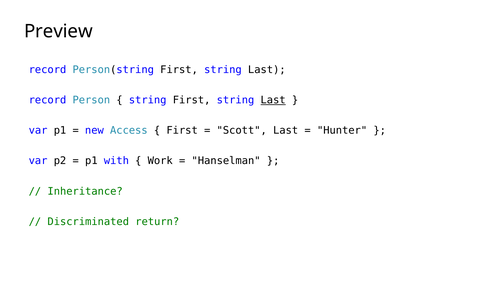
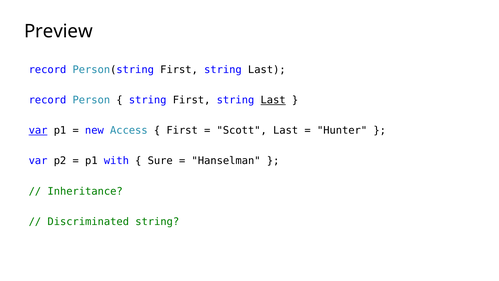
var at (38, 130) underline: none -> present
Work: Work -> Sure
Discriminated return: return -> string
